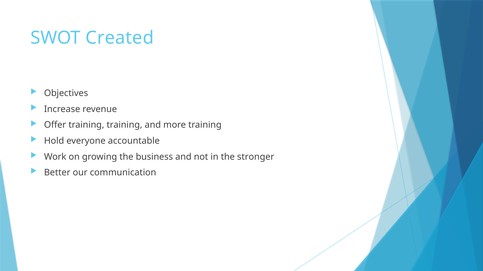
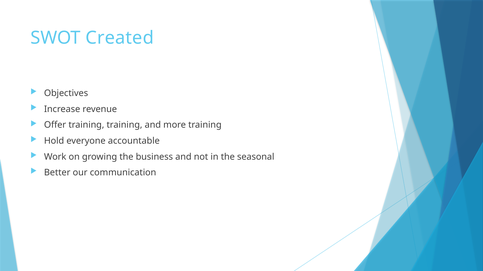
stronger: stronger -> seasonal
